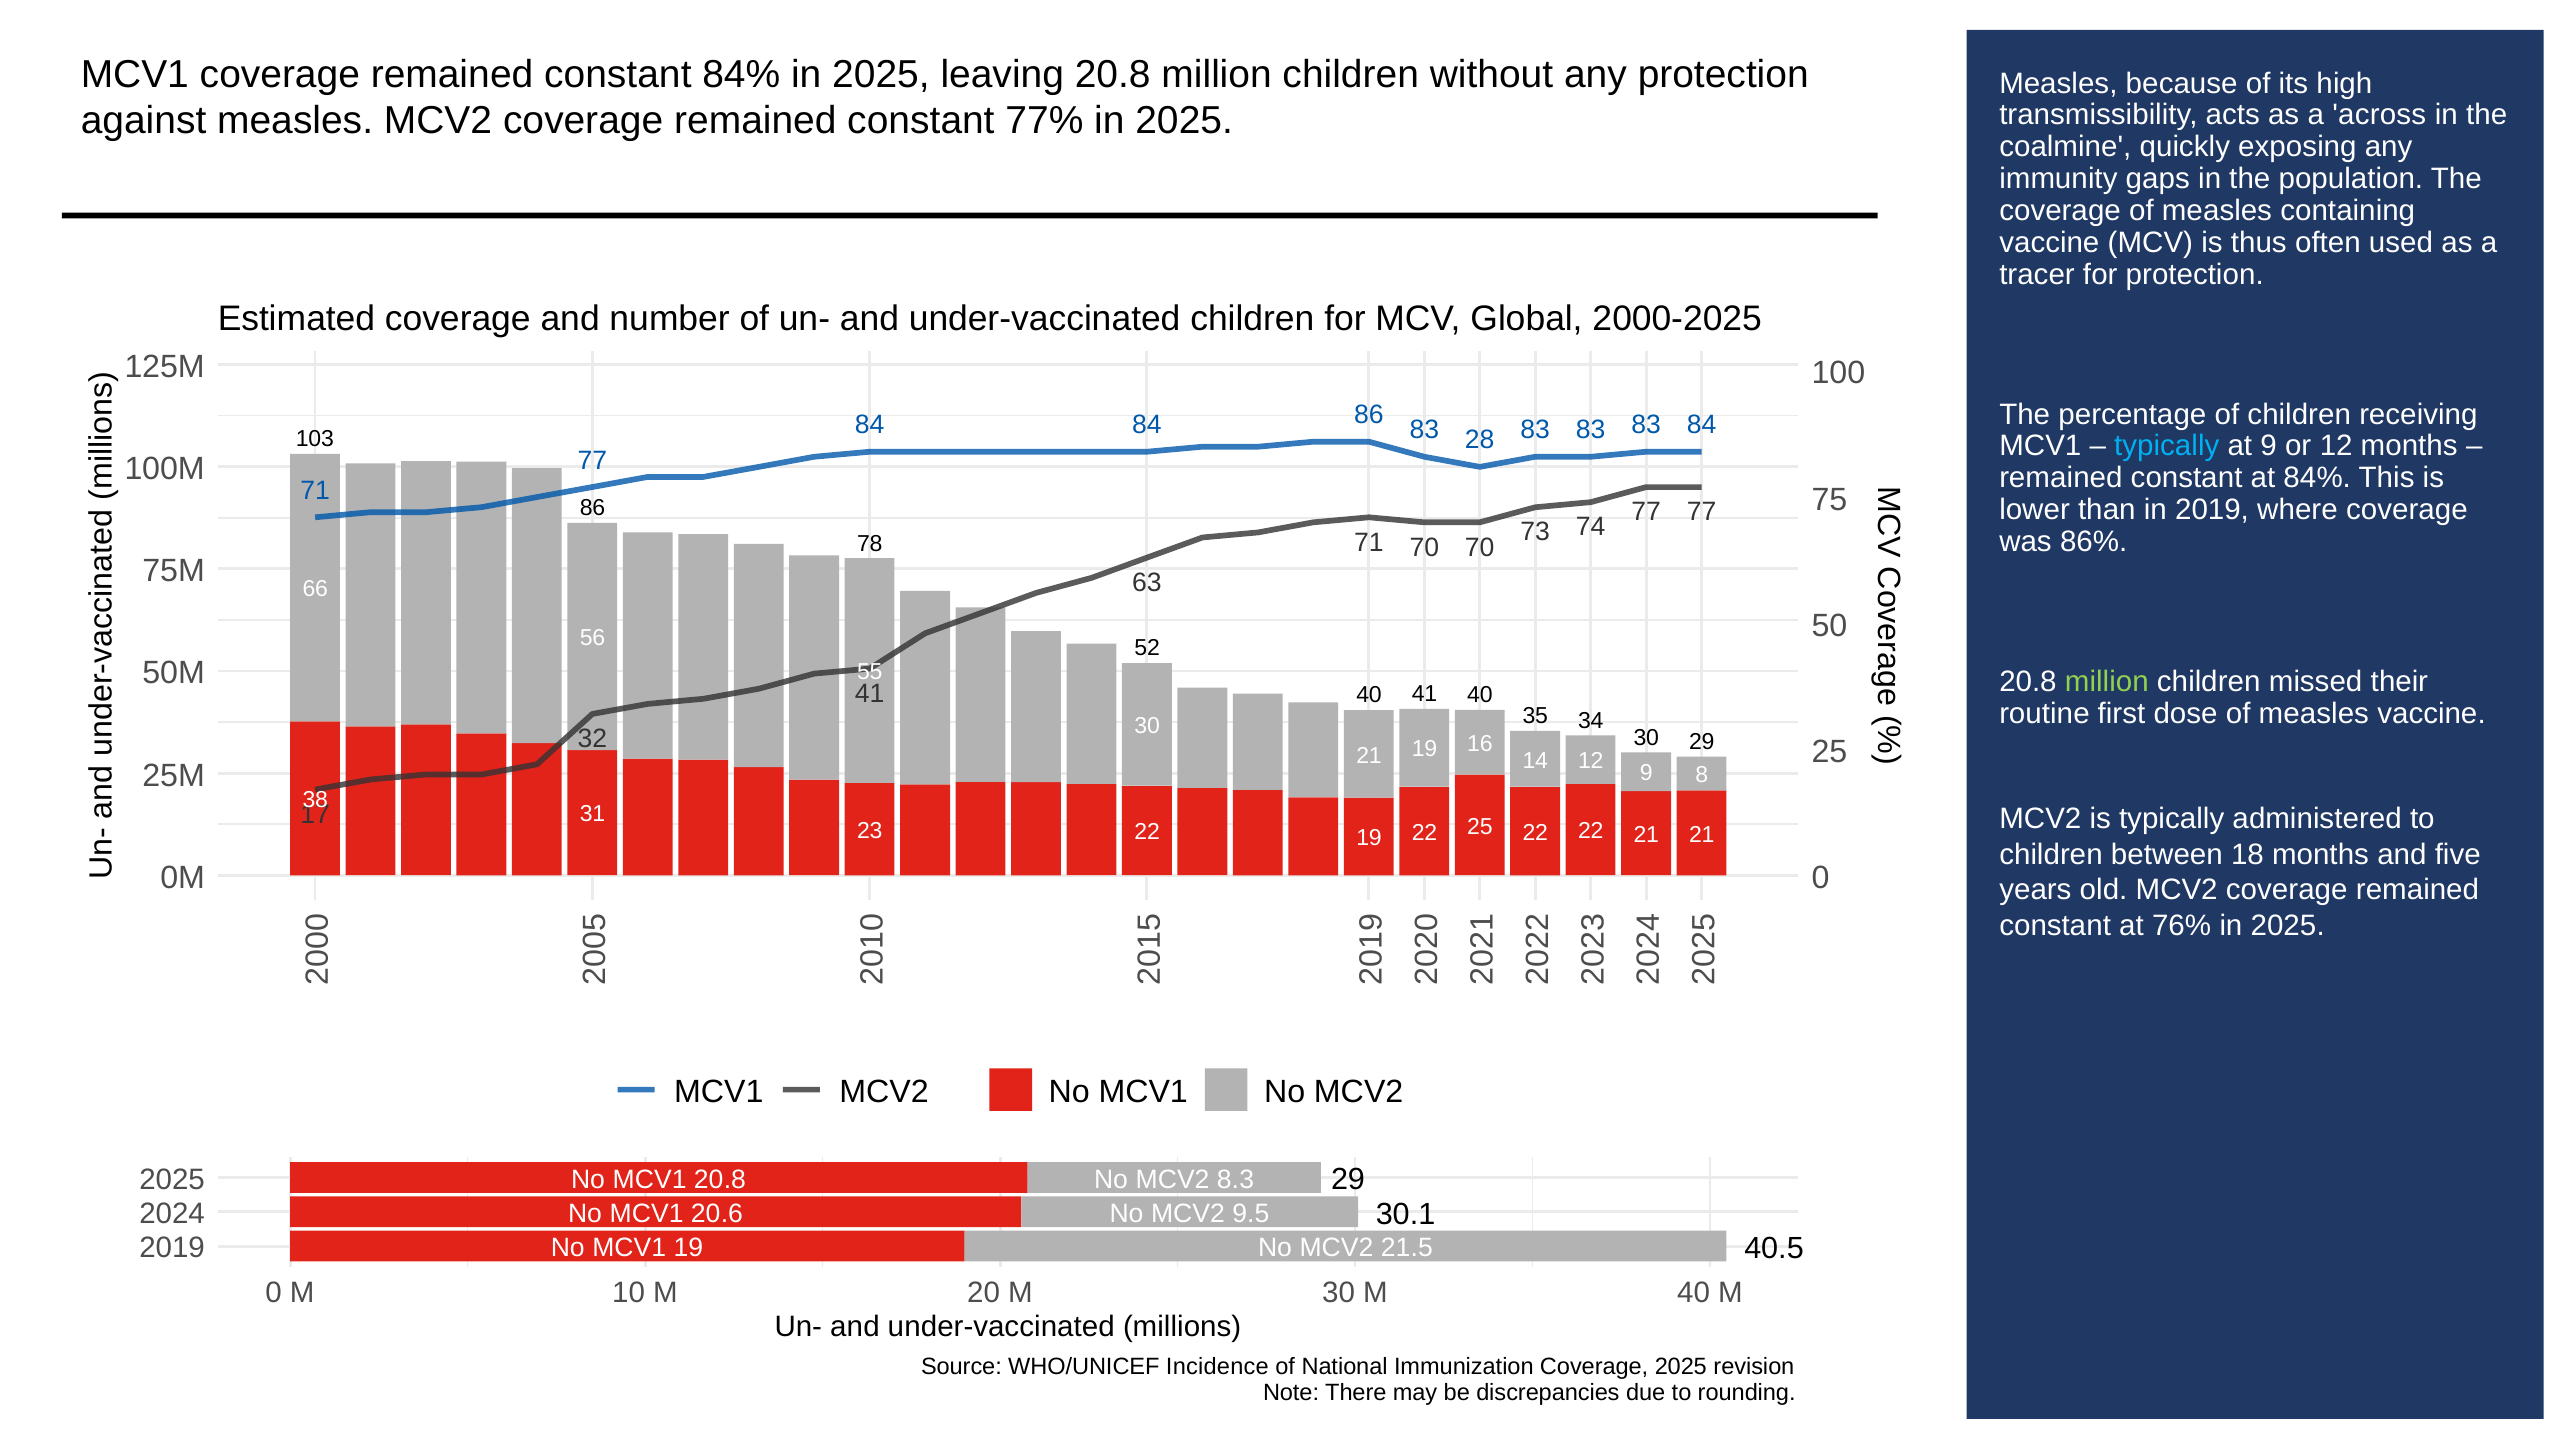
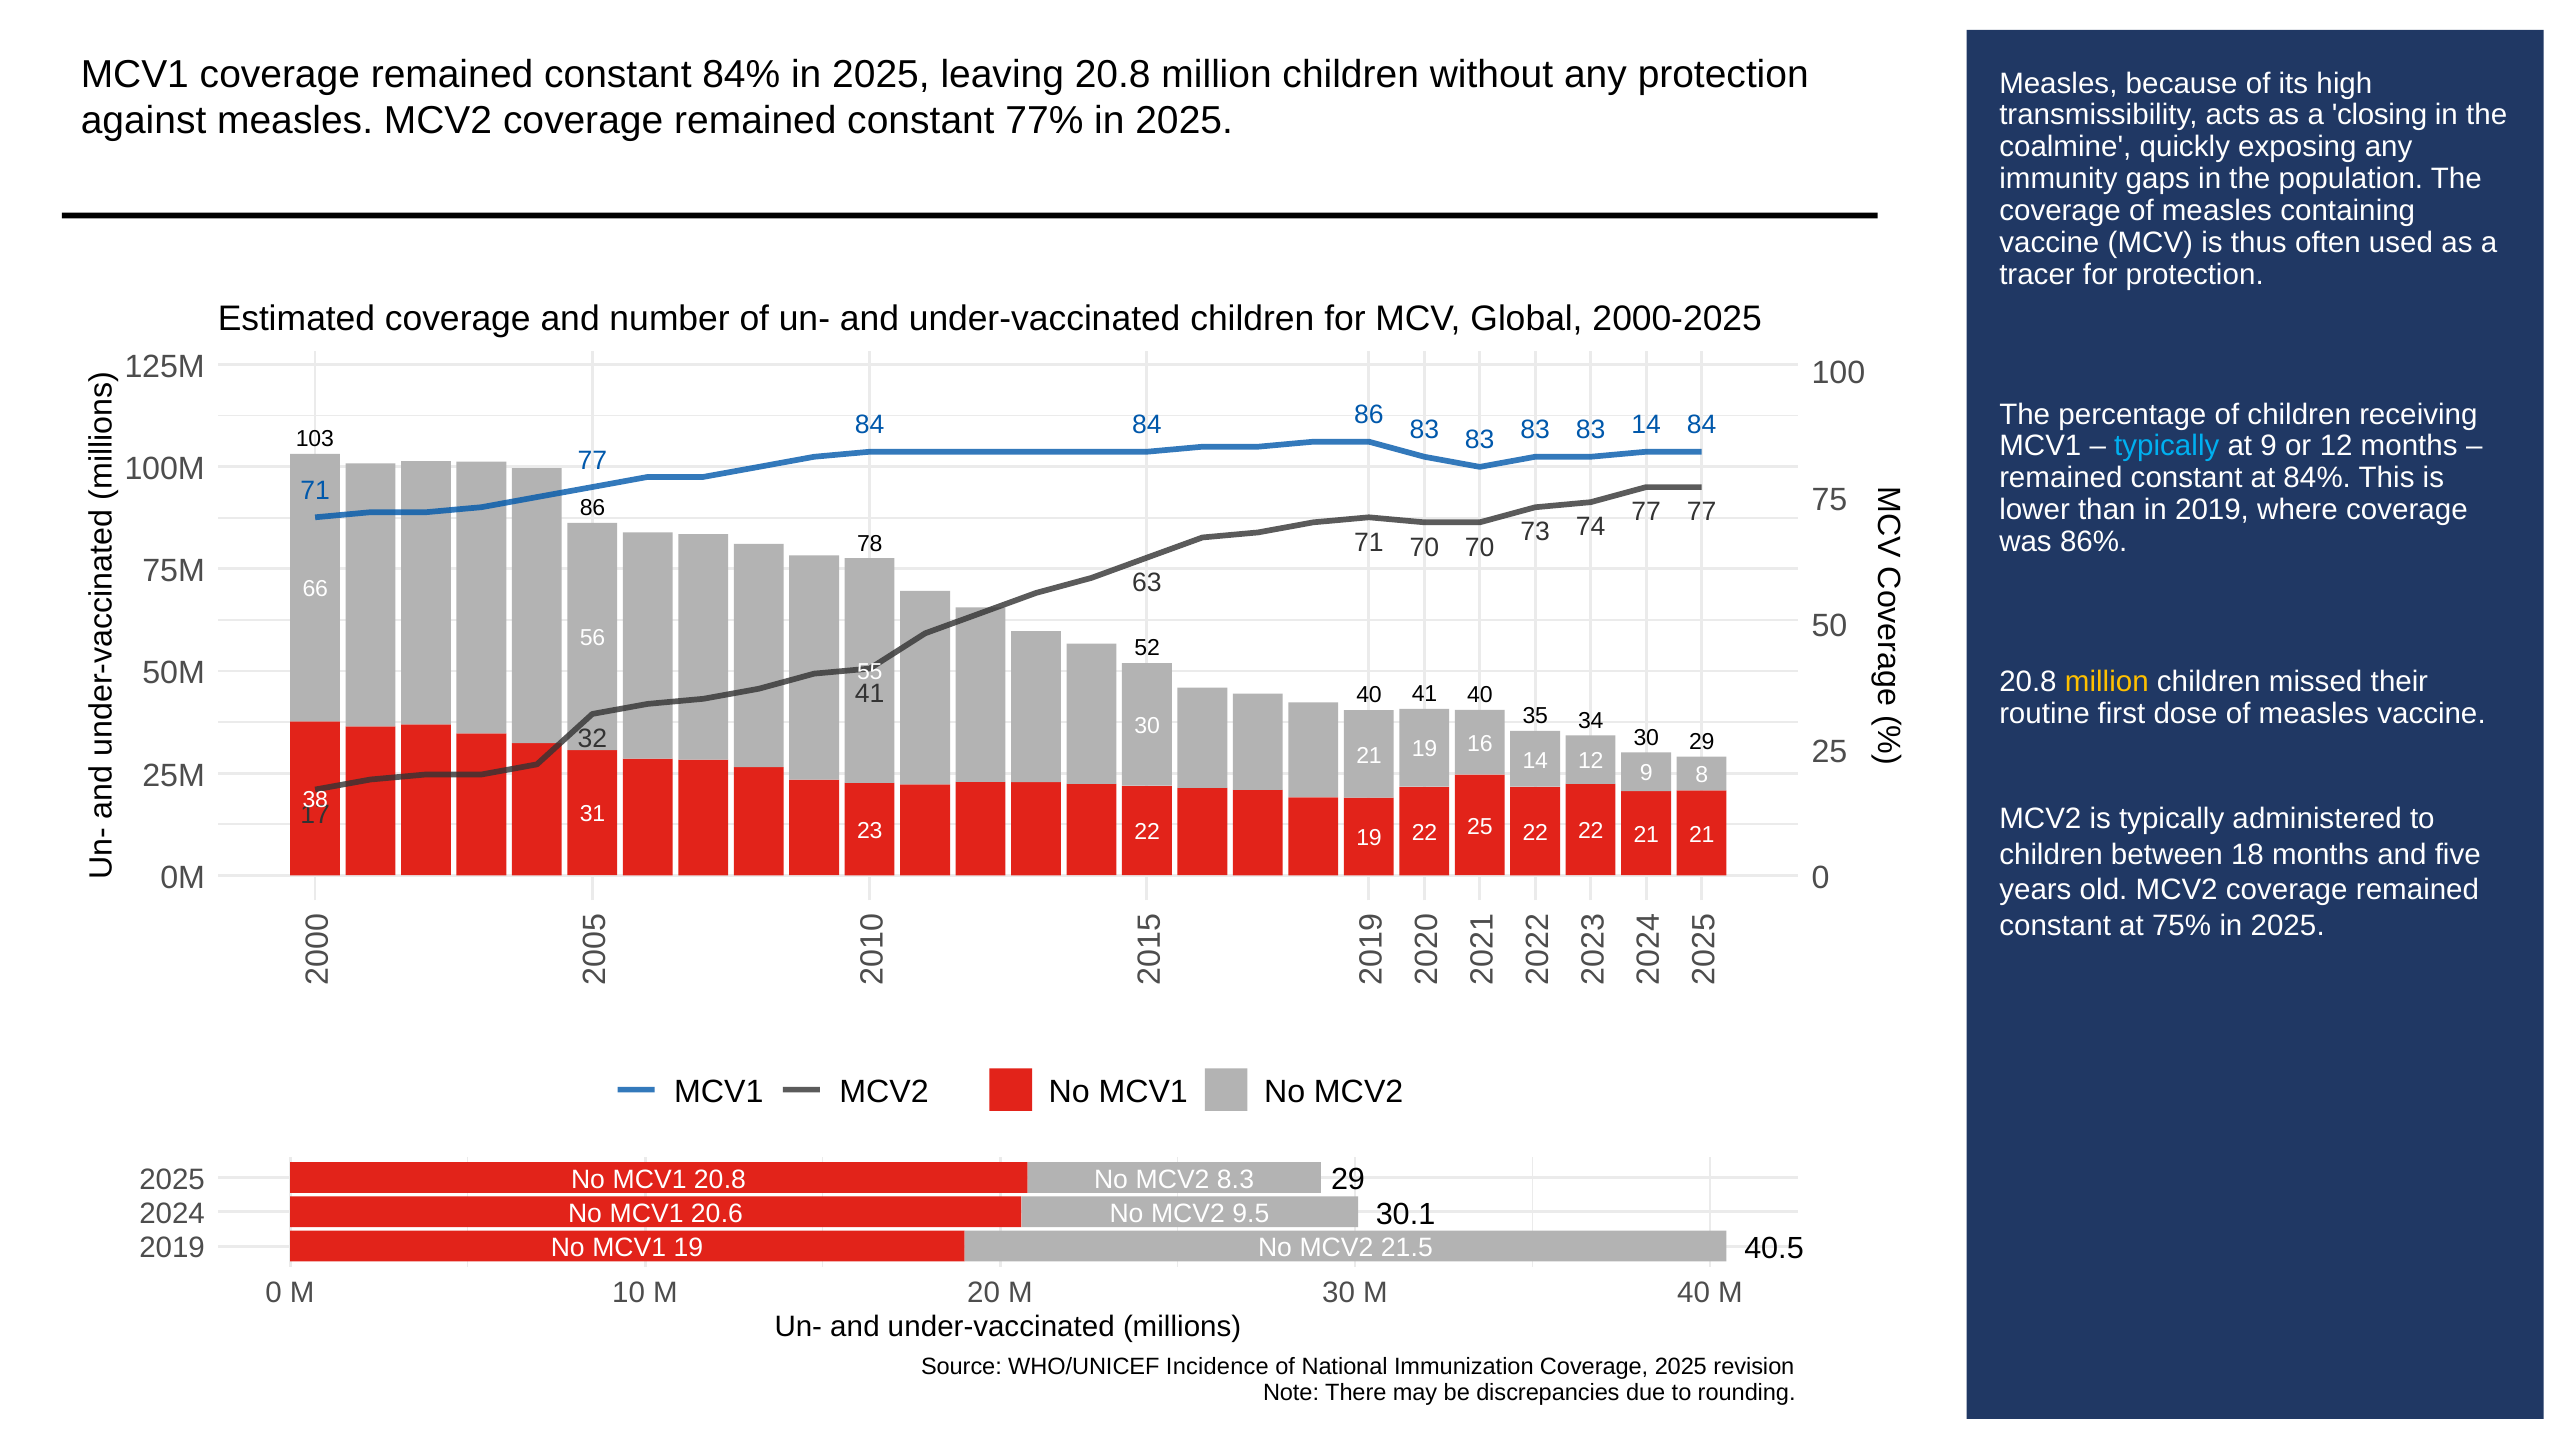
across: across -> closing
28 at (1480, 440): 28 -> 83
83 83 83: 83 -> 14
million at (2107, 682) colour: light green -> yellow
76%: 76% -> 75%
